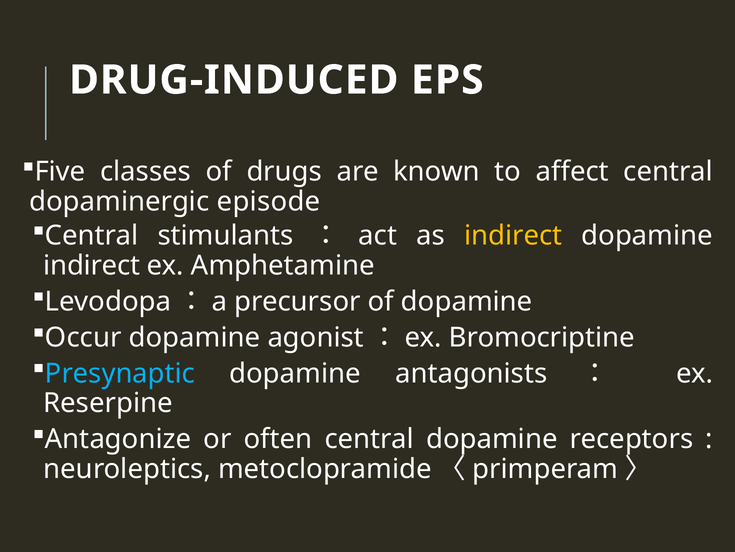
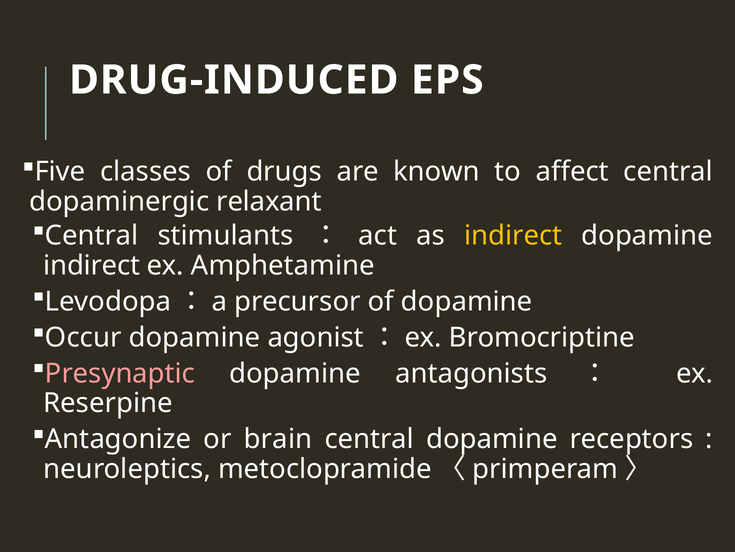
episode: episode -> relaxant
Presynaptic colour: light blue -> pink
often: often -> brain
